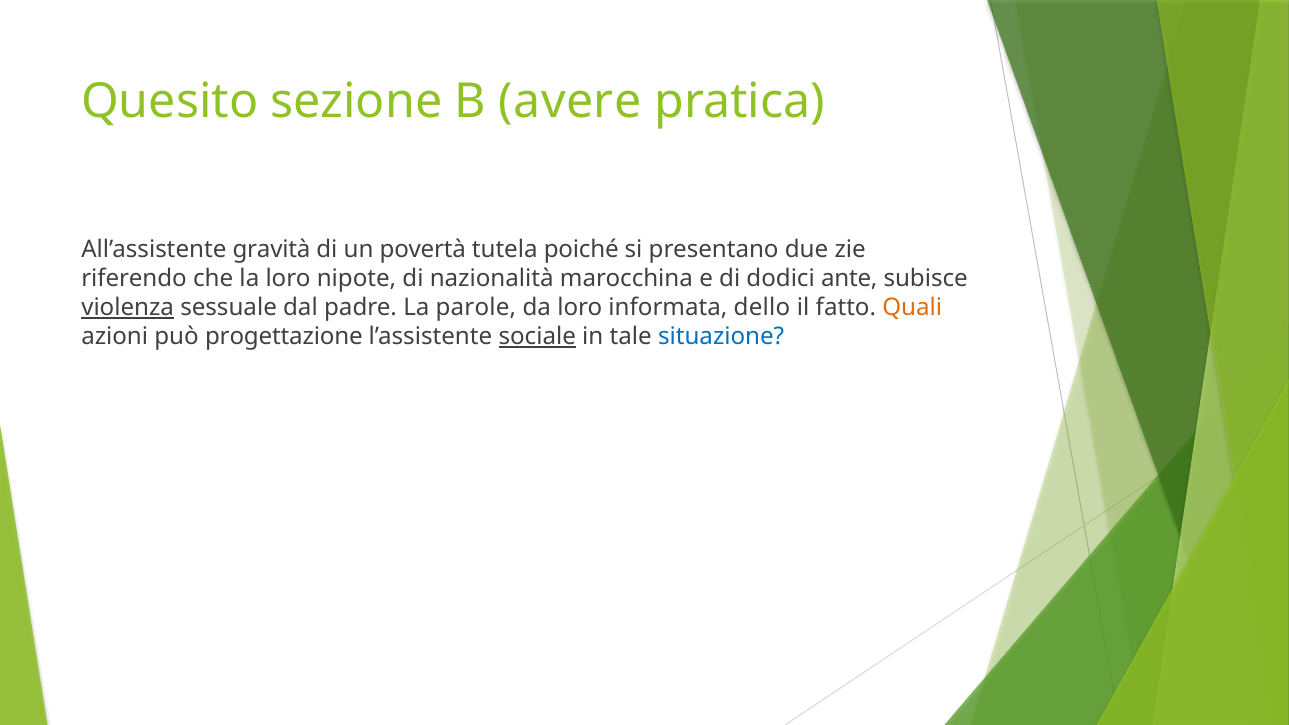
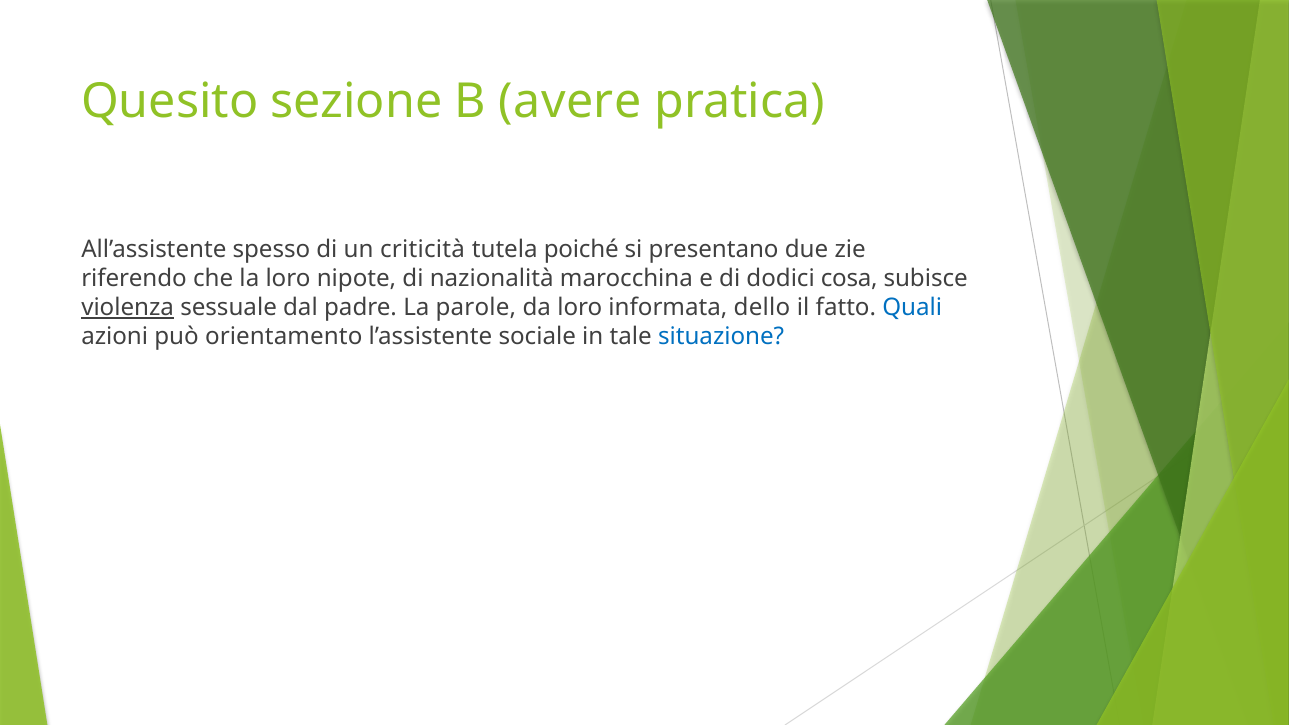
gravità: gravità -> spesso
povertà: povertà -> criticità
ante: ante -> cosa
Quali colour: orange -> blue
progettazione: progettazione -> orientamento
sociale underline: present -> none
